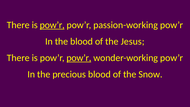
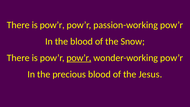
pow’r at (52, 25) underline: present -> none
Jesus: Jesus -> Snow
Snow: Snow -> Jesus
